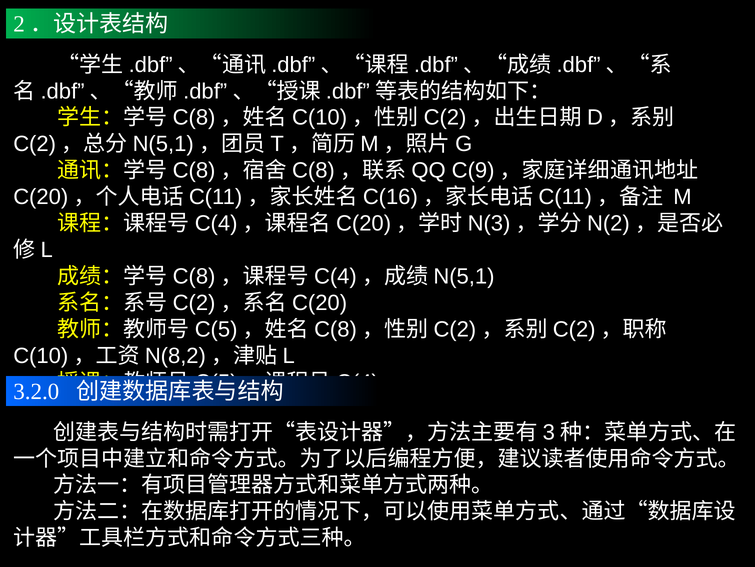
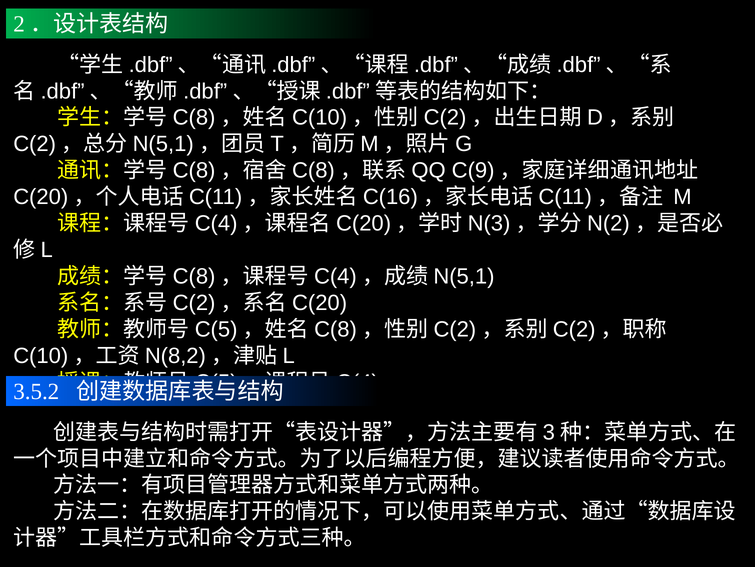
3.2.0: 3.2.0 -> 3.5.2
